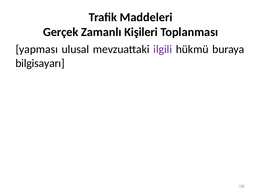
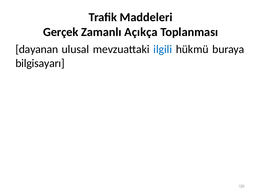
Kişileri: Kişileri -> Açıkça
yapması: yapması -> dayanan
ilgili colour: purple -> blue
